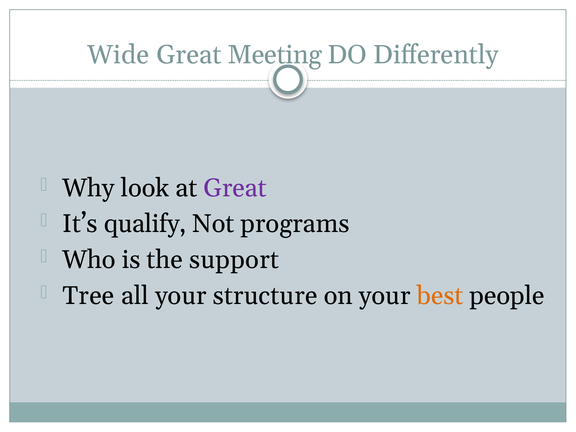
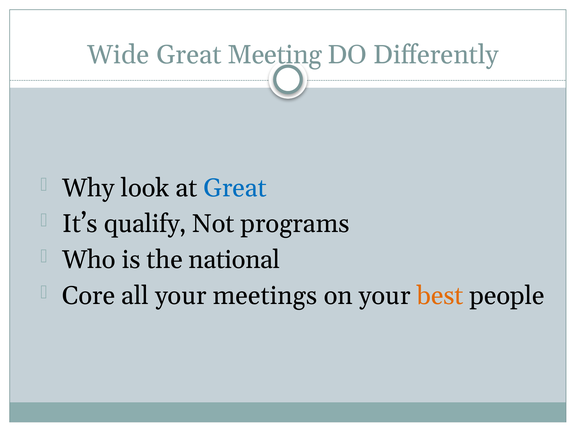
Great at (235, 188) colour: purple -> blue
support: support -> national
Tree: Tree -> Core
structure: structure -> meetings
